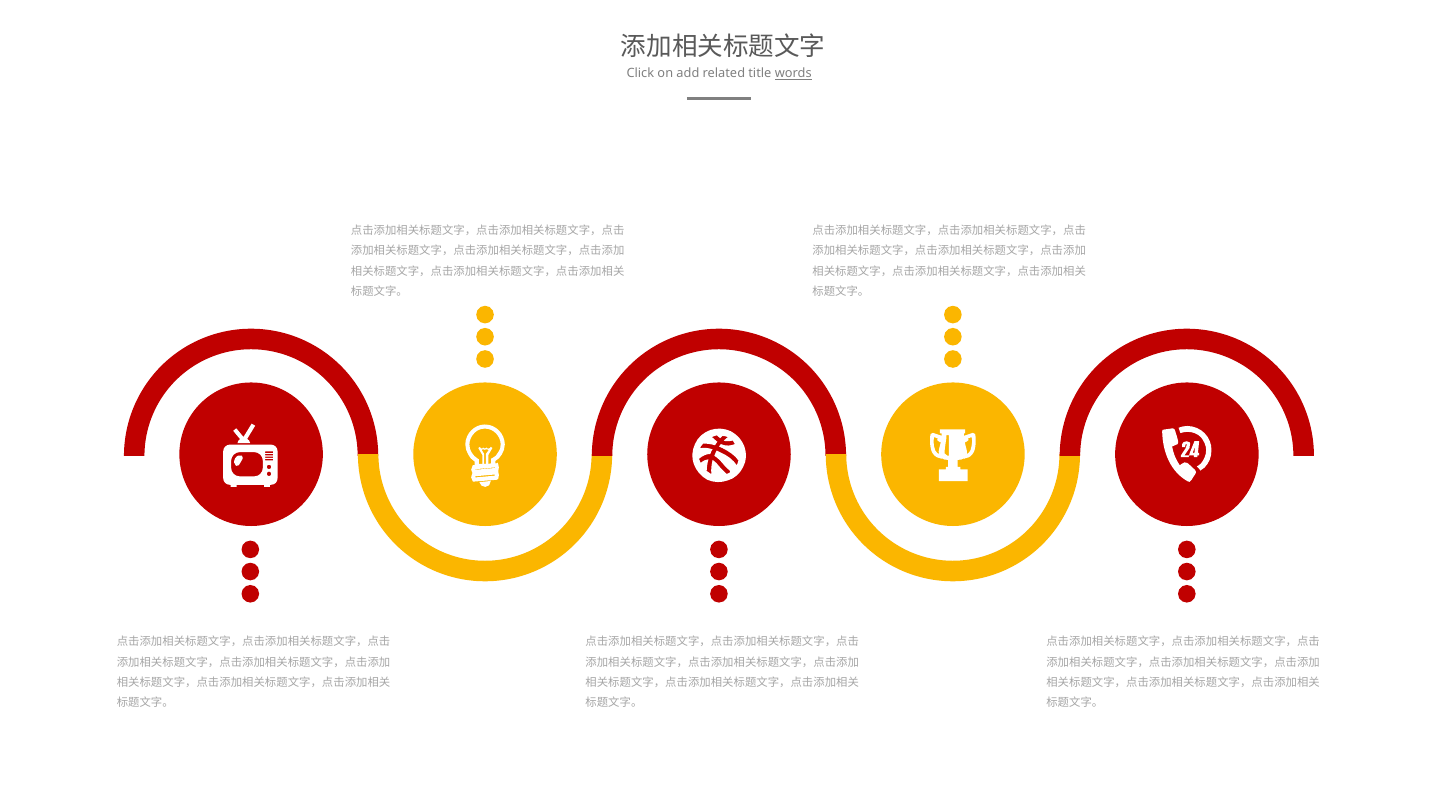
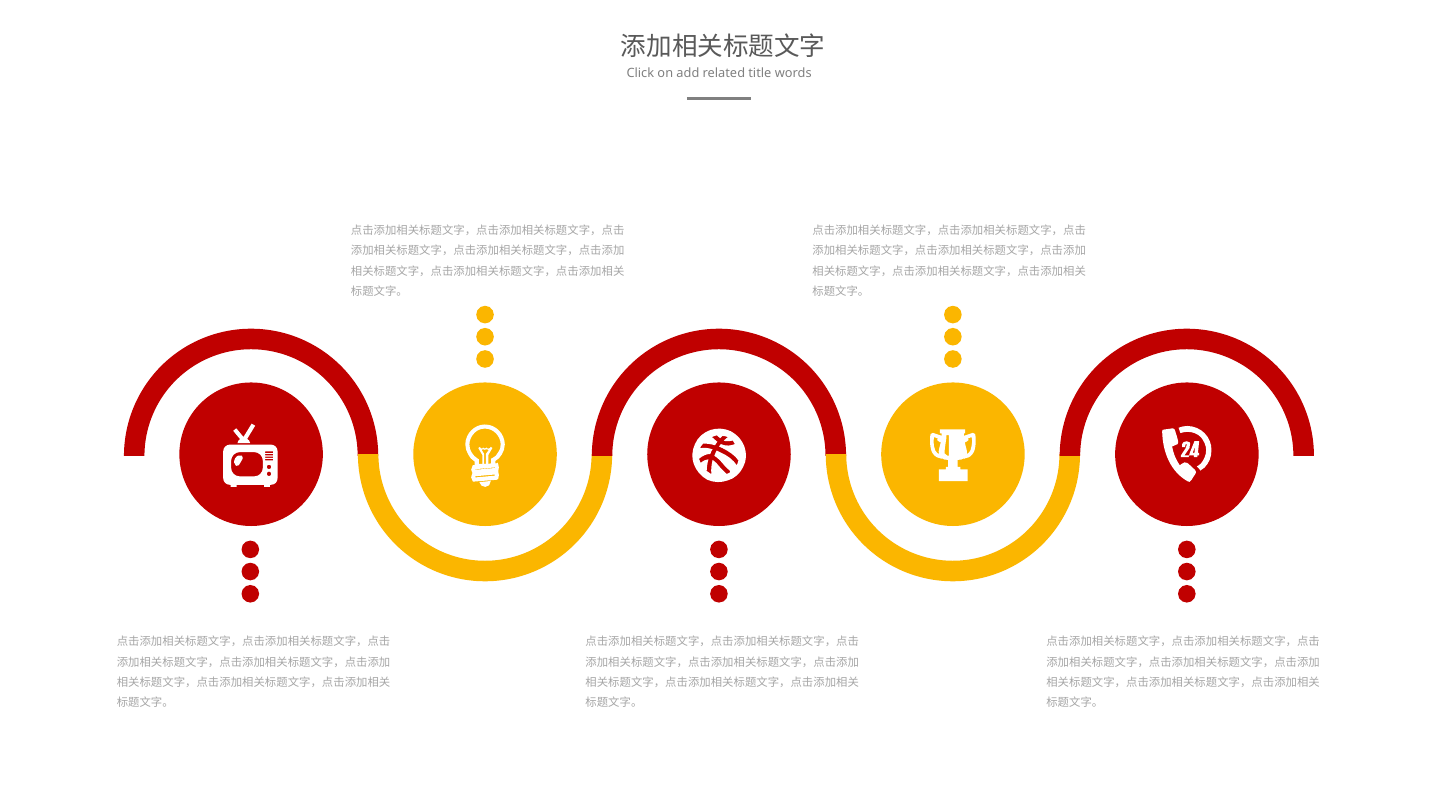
words underline: present -> none
